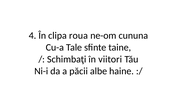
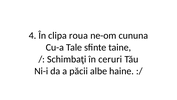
viitori: viitori -> ceruri
